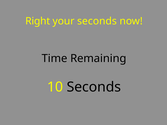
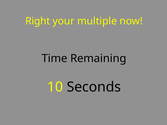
your seconds: seconds -> multiple
